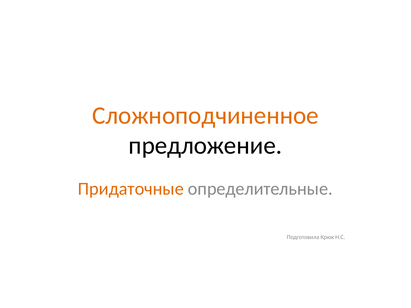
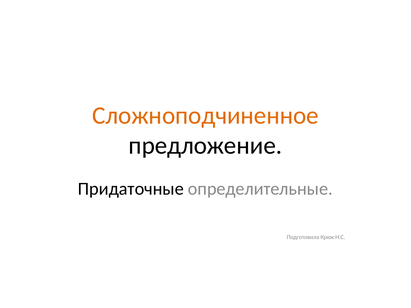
Придаточные colour: orange -> black
